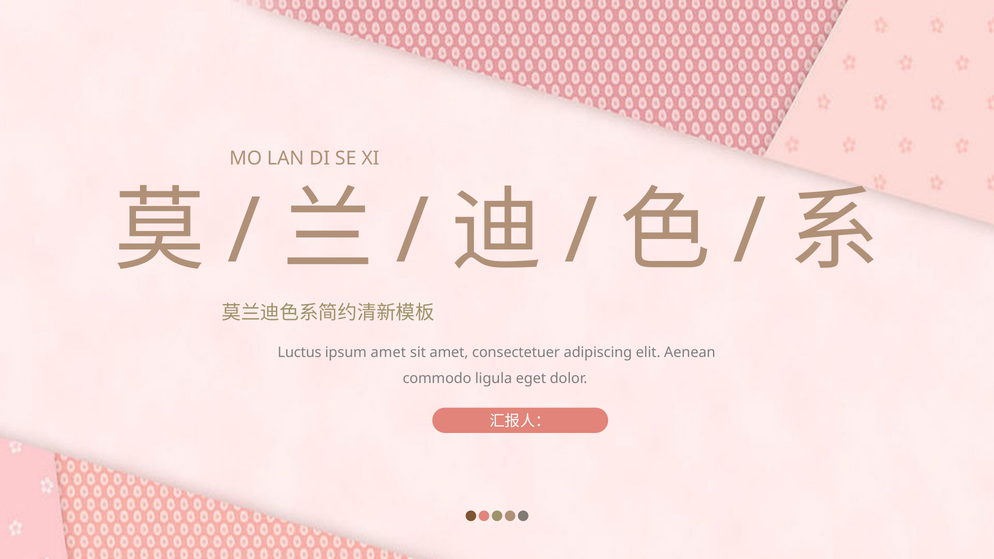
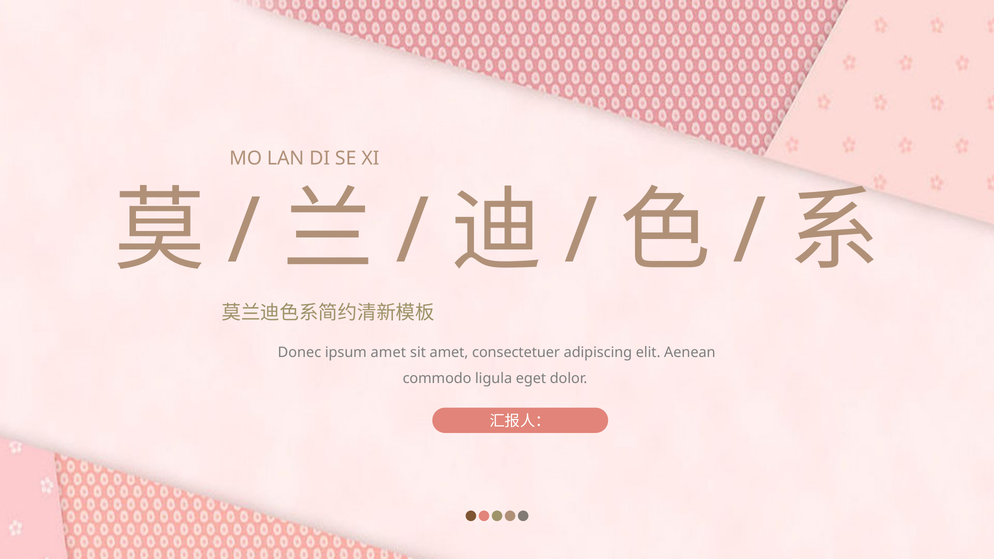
Luctus: Luctus -> Donec
